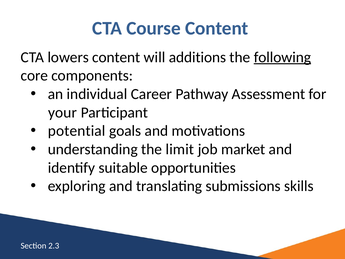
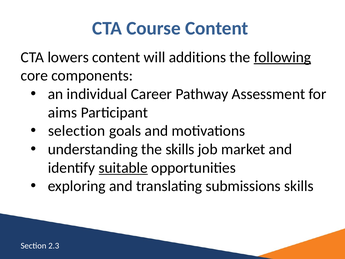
your: your -> aims
potential: potential -> selection
the limit: limit -> skills
suitable underline: none -> present
